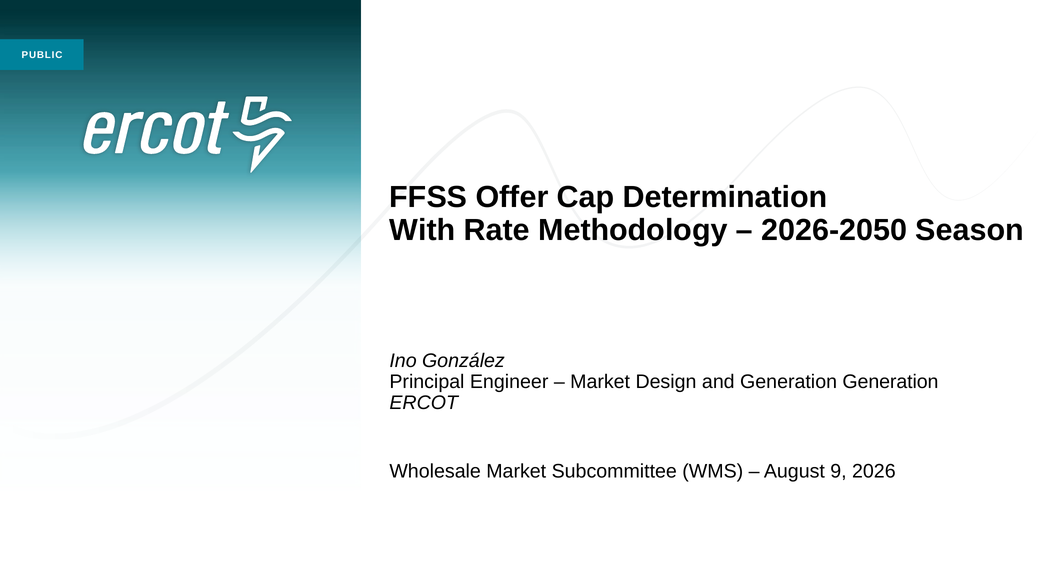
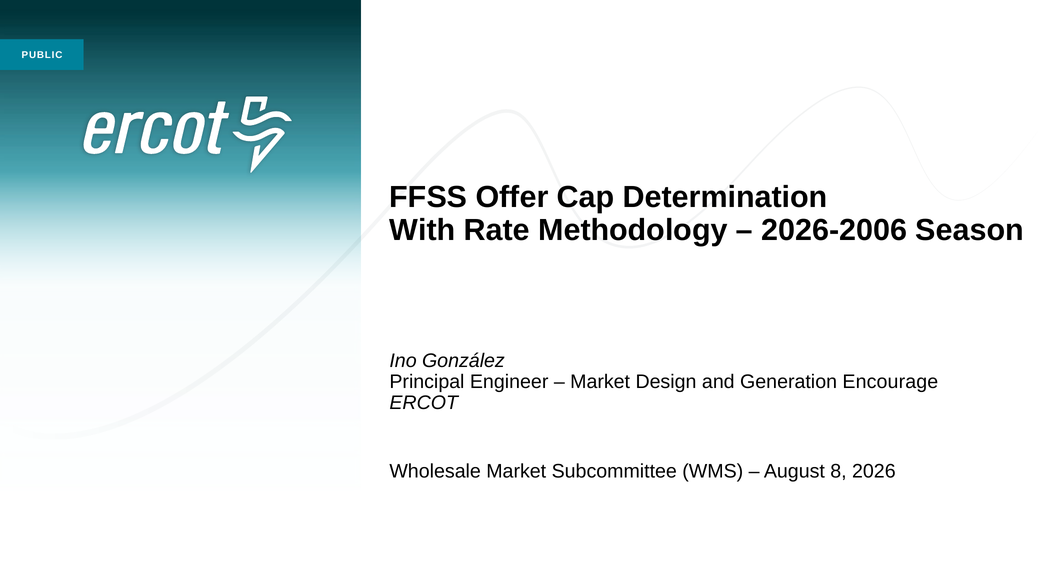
2026-2050: 2026-2050 -> 2026-2006
Generation Generation: Generation -> Encourage
9: 9 -> 8
